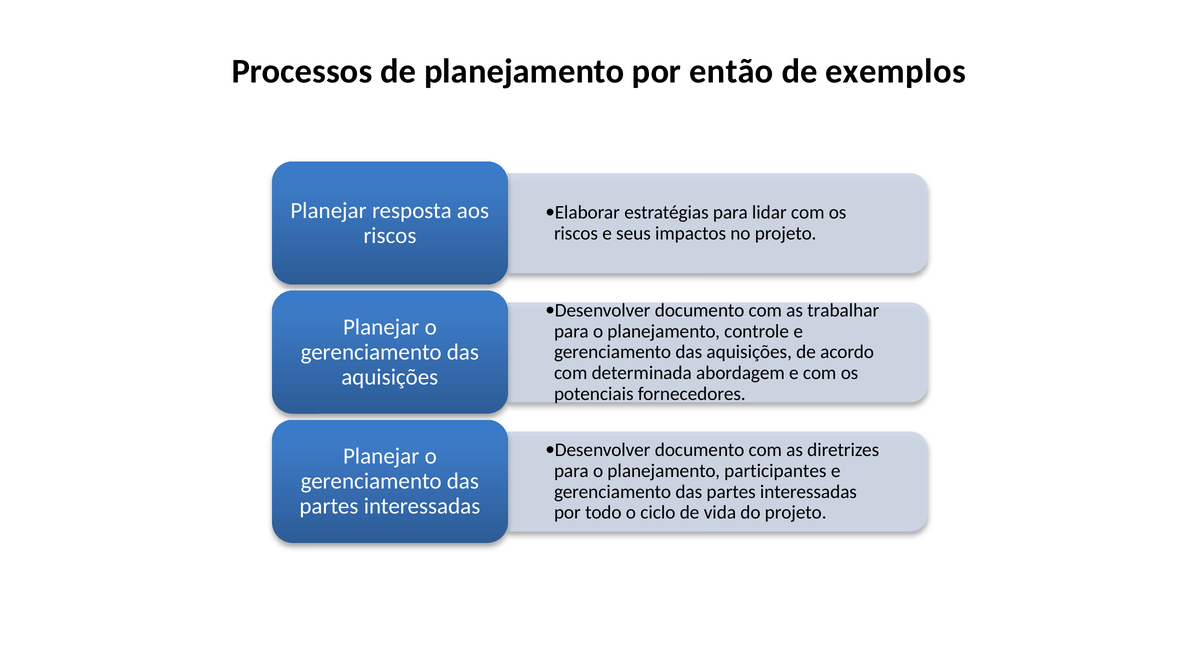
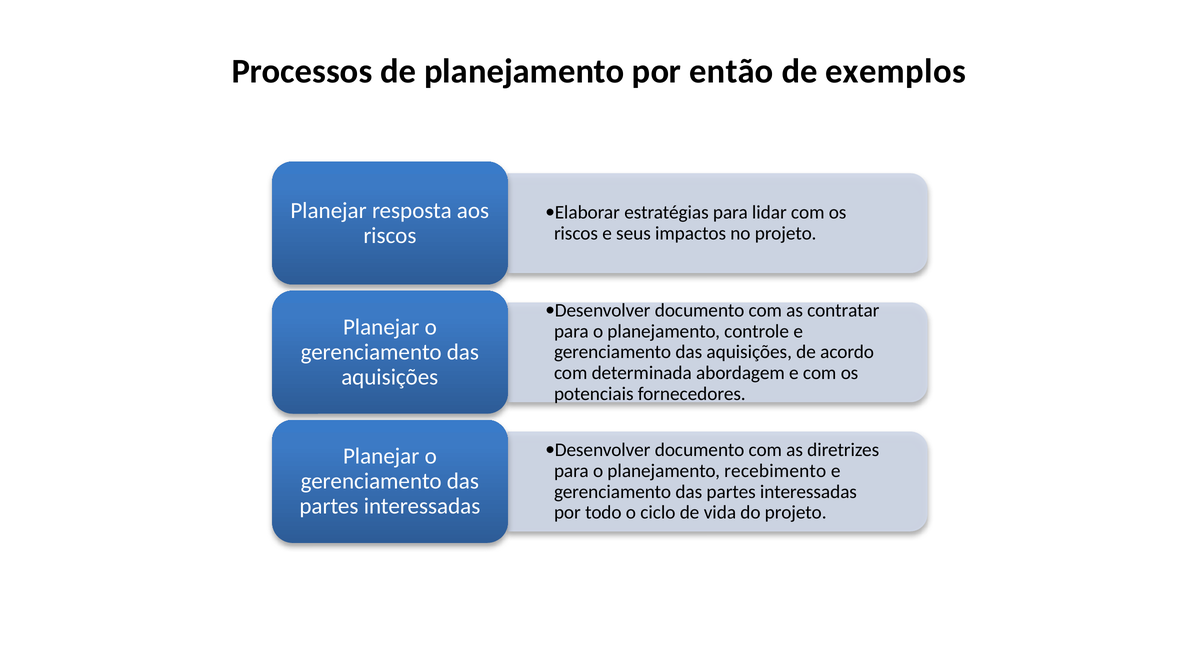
trabalhar: trabalhar -> contratar
participantes: participantes -> recebimento
